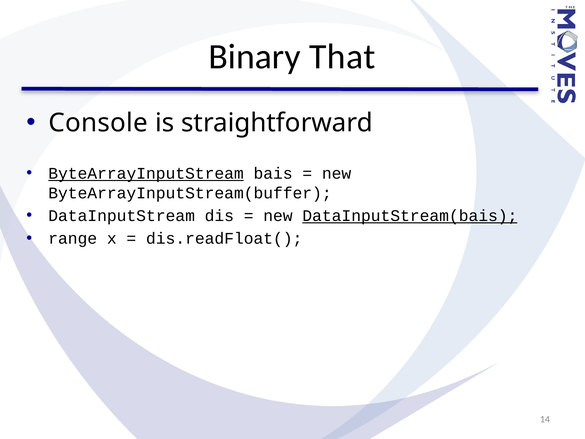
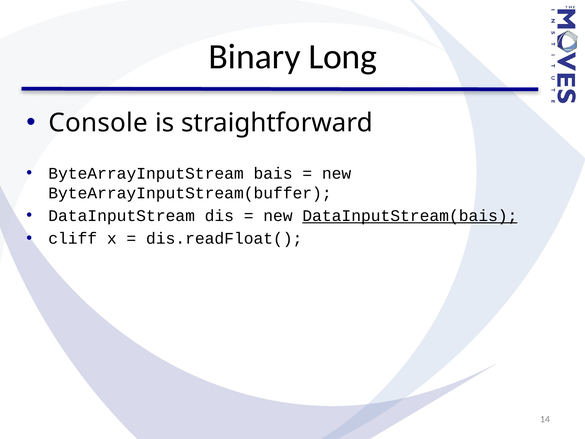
That: That -> Long
ByteArrayInputStream underline: present -> none
range: range -> cliff
